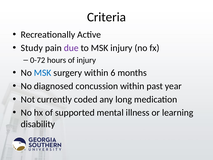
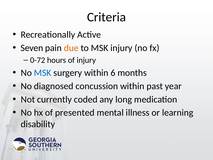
Study: Study -> Seven
due colour: purple -> orange
supported: supported -> presented
